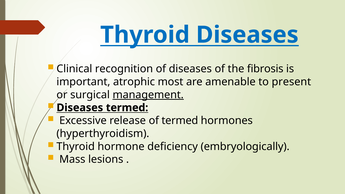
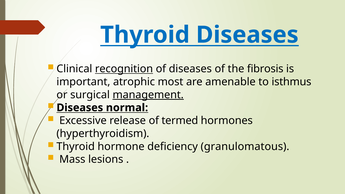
recognition underline: none -> present
present: present -> isthmus
Diseases termed: termed -> normal
embryologically: embryologically -> granulomatous
